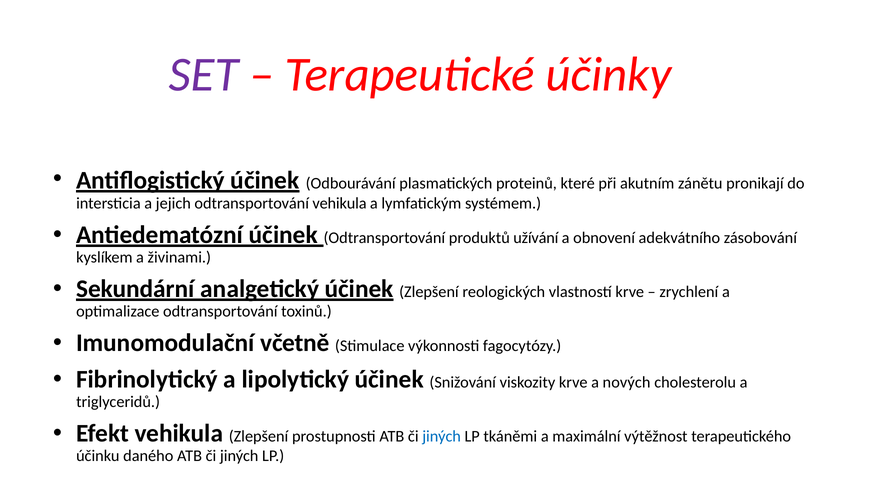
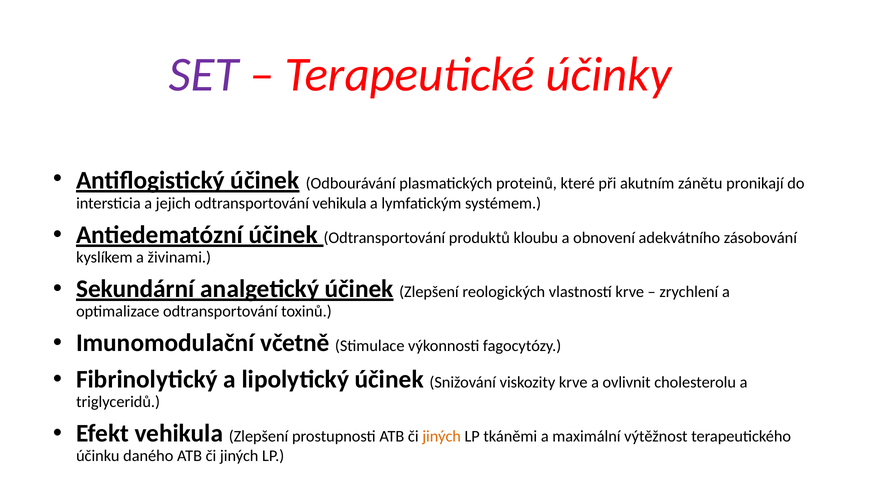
užívání: užívání -> kloubu
nových: nových -> ovlivnit
jiných at (442, 436) colour: blue -> orange
